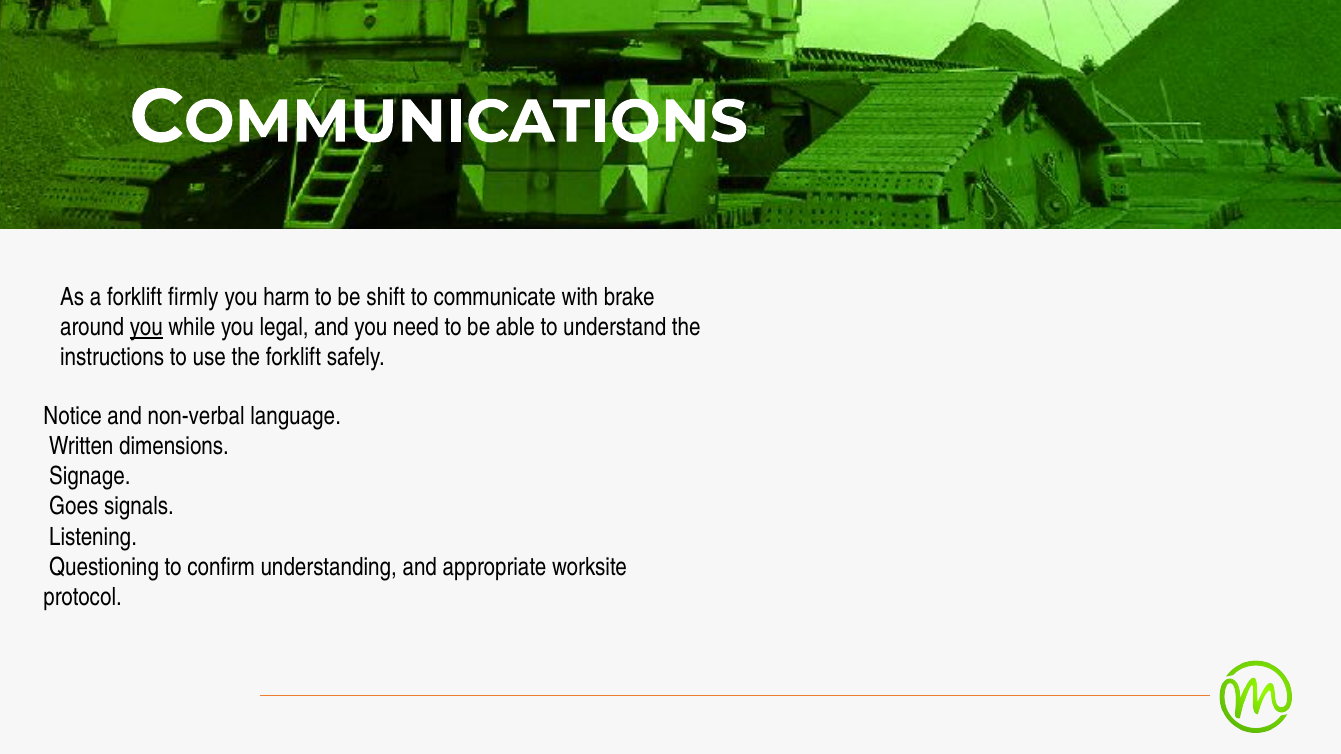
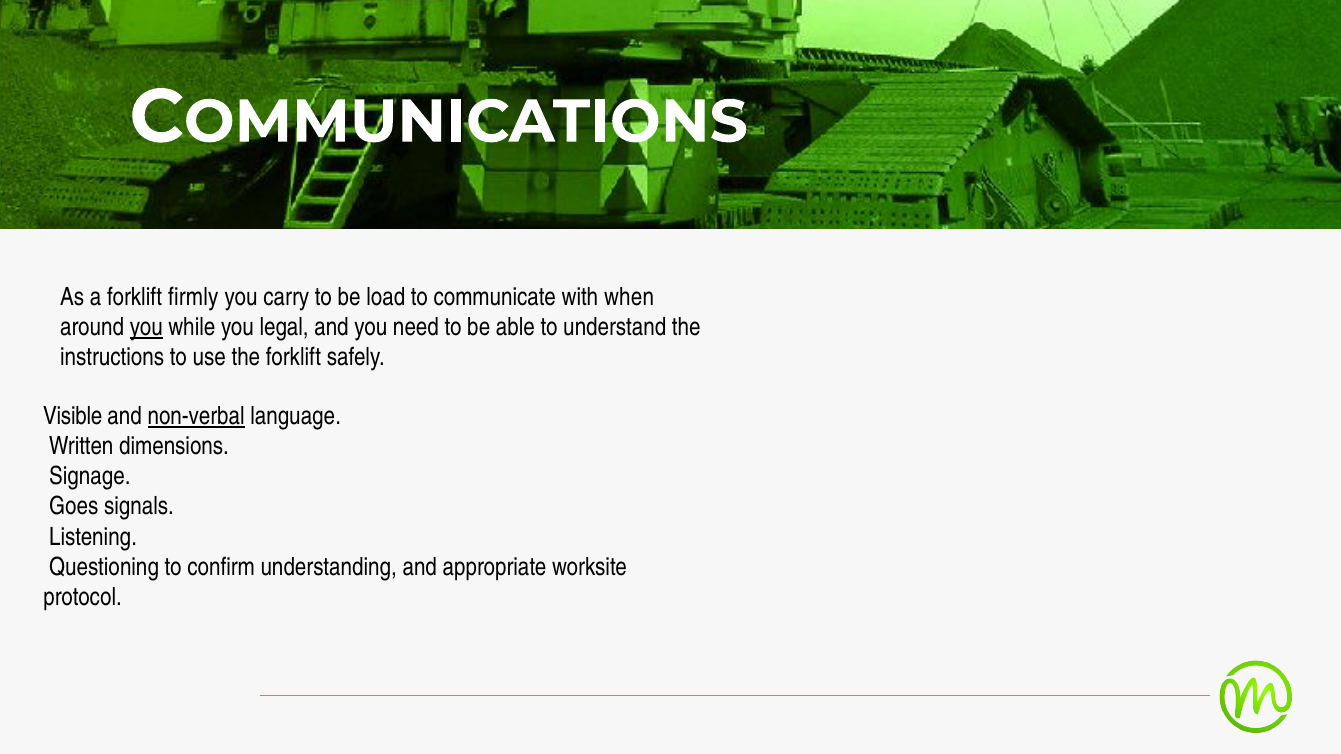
harm: harm -> carry
shift: shift -> load
brake: brake -> when
Notice: Notice -> Visible
non-verbal underline: none -> present
